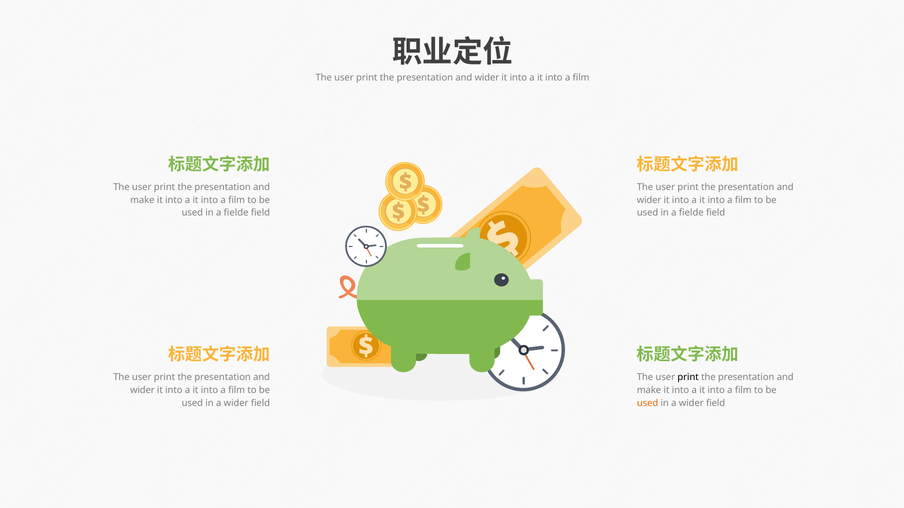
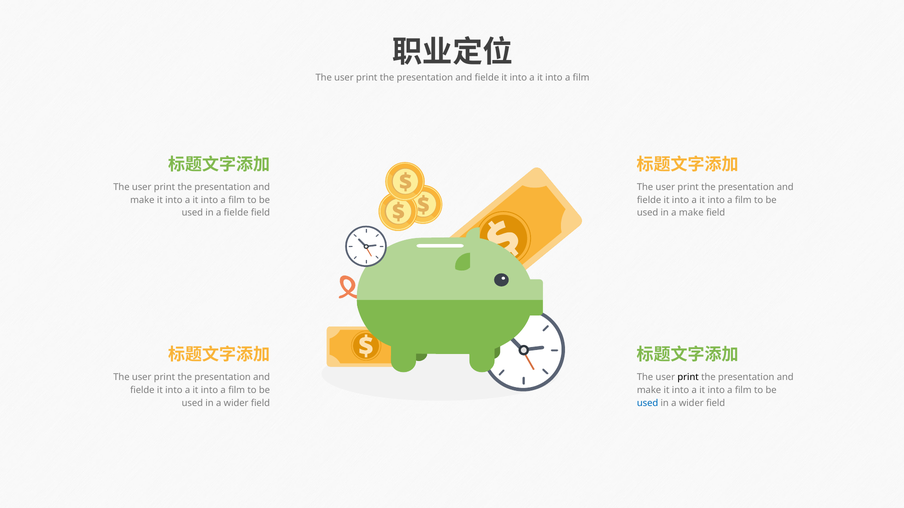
wider at (487, 78): wider -> fielde
wider at (649, 200): wider -> fielde
fielde at (691, 213): fielde -> make
wider at (142, 391): wider -> fielde
used at (648, 403) colour: orange -> blue
